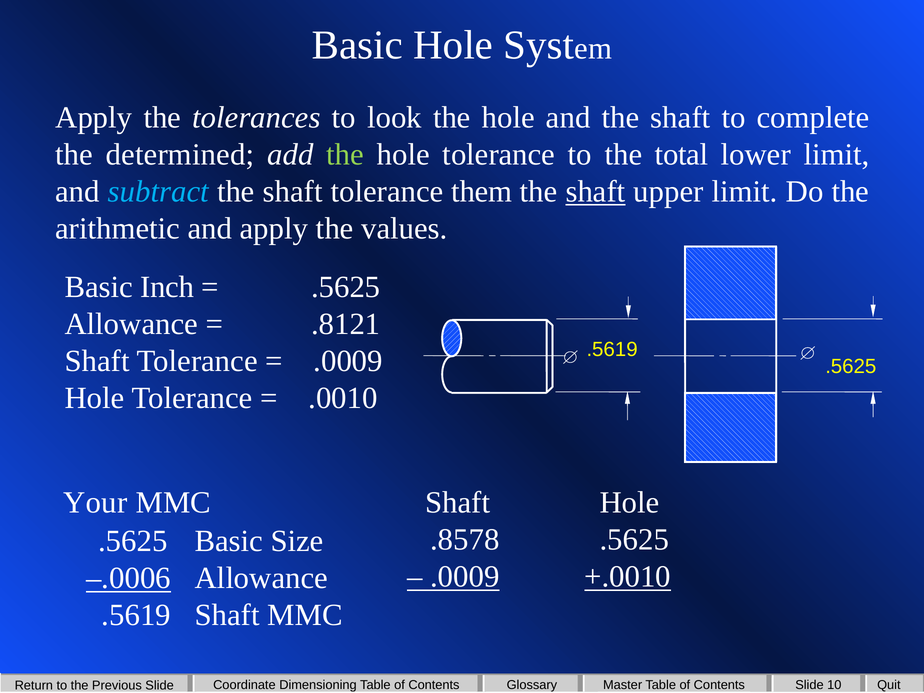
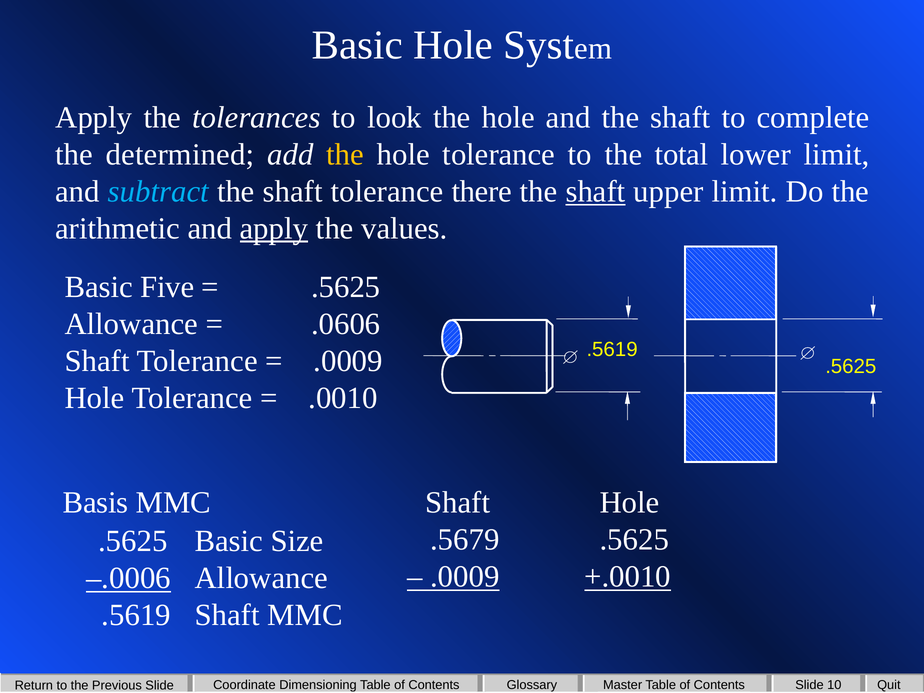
the at (345, 154) colour: light green -> yellow
them: them -> there
apply at (274, 228) underline: none -> present
Inch: Inch -> Five
.8121: .8121 -> .0606
Your: Your -> Basis
.8578: .8578 -> .5679
